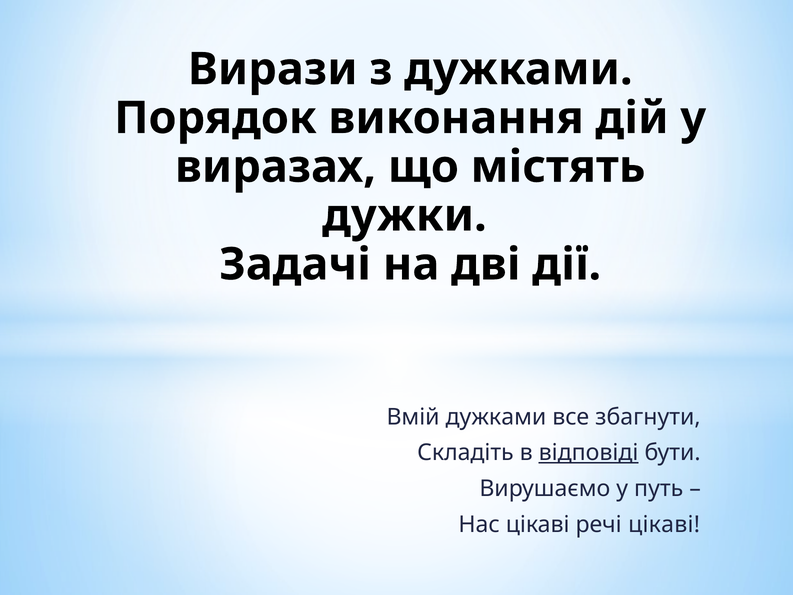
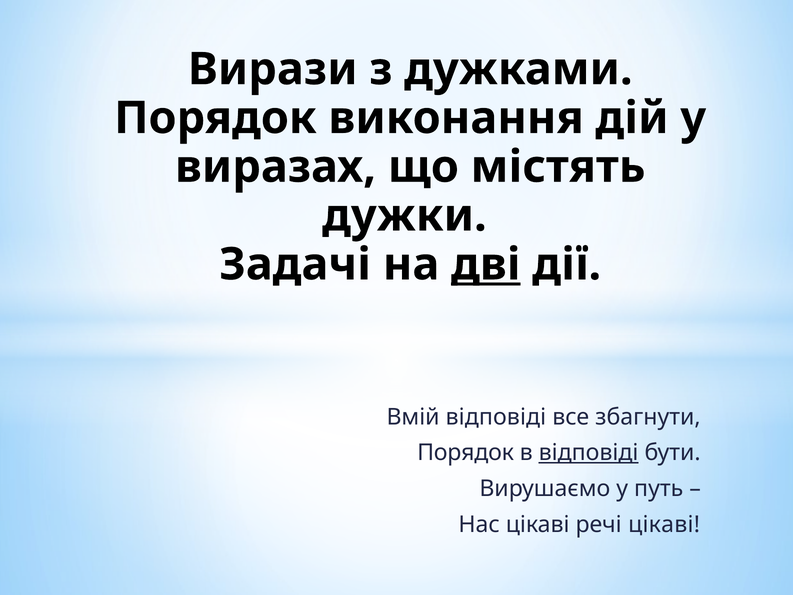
дві underline: none -> present
Вмій дужками: дужками -> відповіді
Складіть at (465, 453): Складіть -> Порядок
